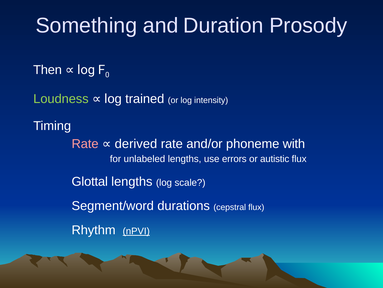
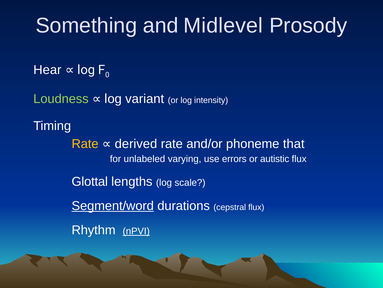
Duration: Duration -> Midlevel
Then: Then -> Hear
trained: trained -> variant
Rate at (85, 143) colour: pink -> yellow
with: with -> that
unlabeled lengths: lengths -> varying
Segment/word underline: none -> present
